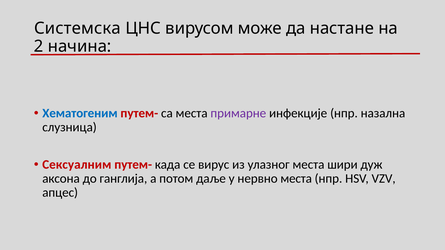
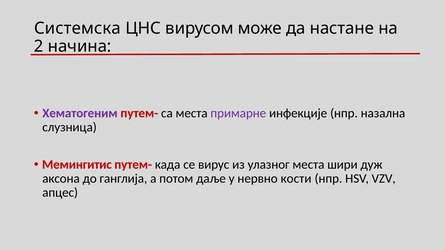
Хематогеним colour: blue -> purple
Сексуалним: Сексуалним -> Мемингитис
нервно места: места -> кости
